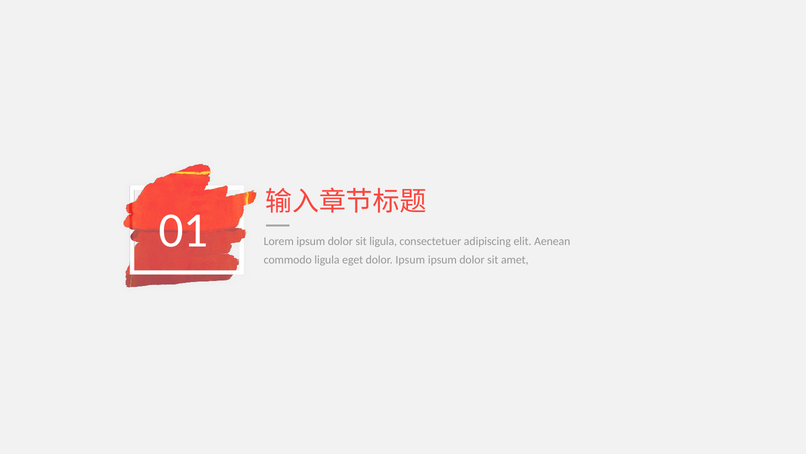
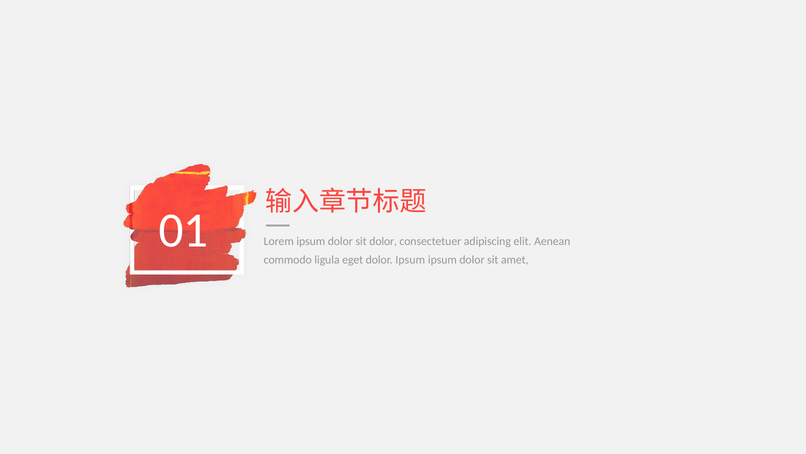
sit ligula: ligula -> dolor
